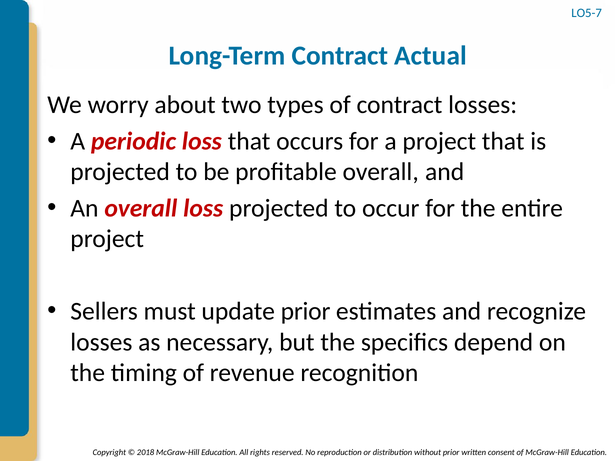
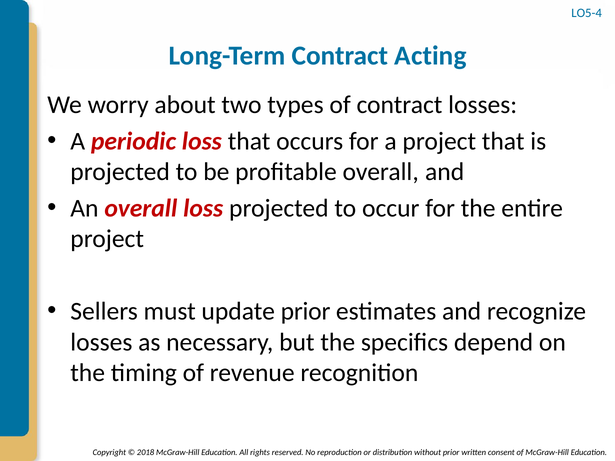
LO5-7: LO5-7 -> LO5-4
Actual: Actual -> Acting
